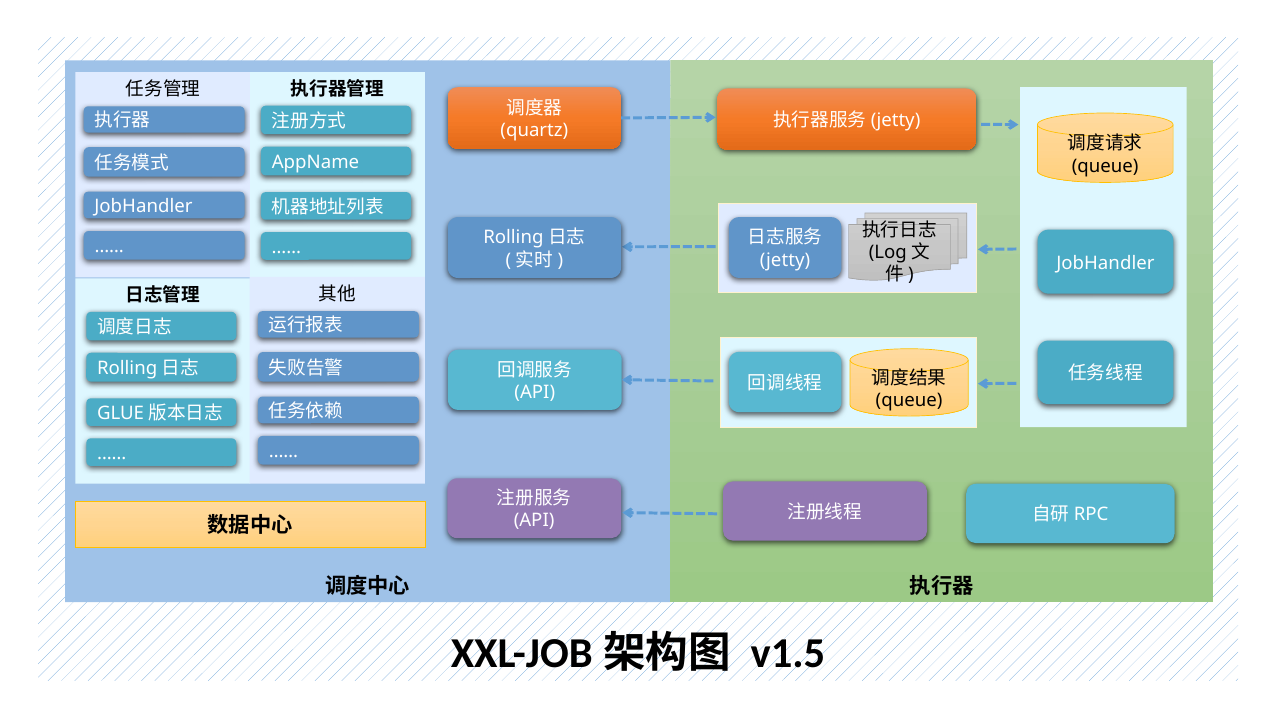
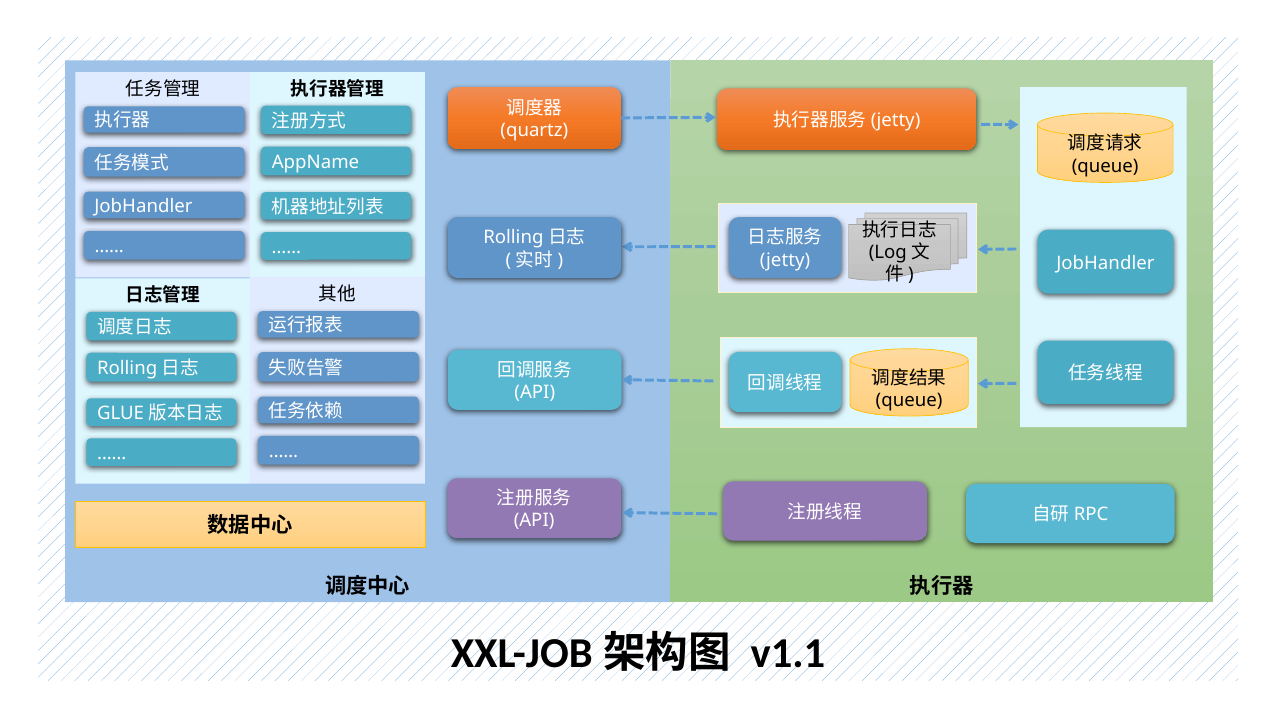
v1.5: v1.5 -> v1.1
